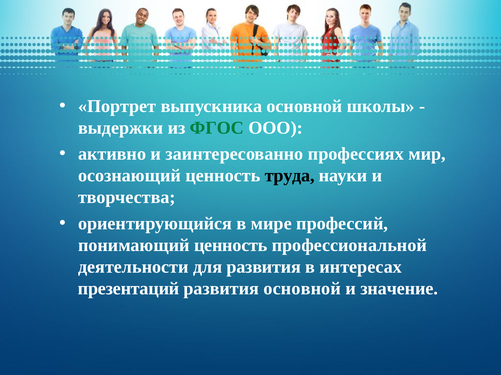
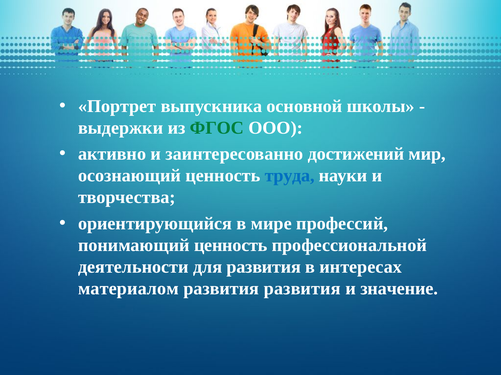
профессиях: профессиях -> достижений
труда colour: black -> blue
презентаций: презентаций -> материалом
развития основной: основной -> развития
